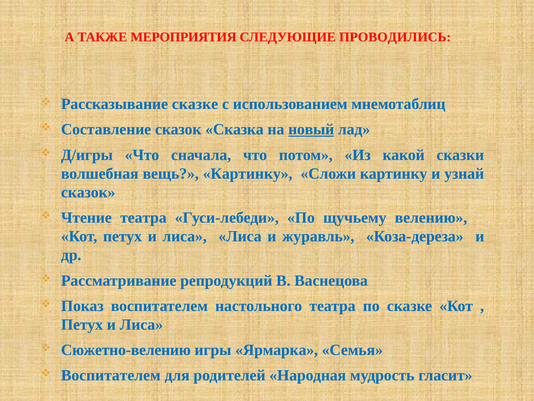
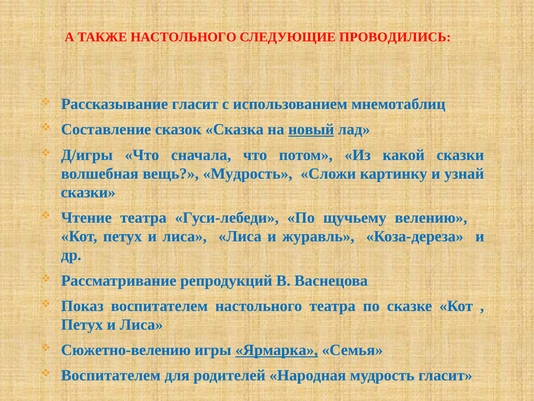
ТАКЖЕ МЕРОПРИЯТИЯ: МЕРОПРИЯТИЯ -> НАСТОЛЬНОГО
Рассказывание сказке: сказке -> гласит
вещь Картинку: Картинку -> Мудрость
сказок at (88, 192): сказок -> сказки
Ярмарка underline: none -> present
